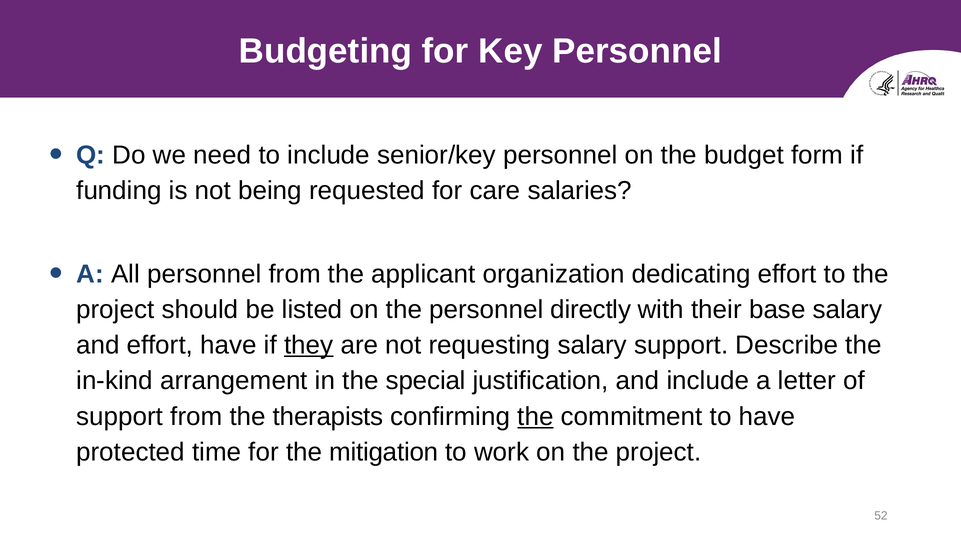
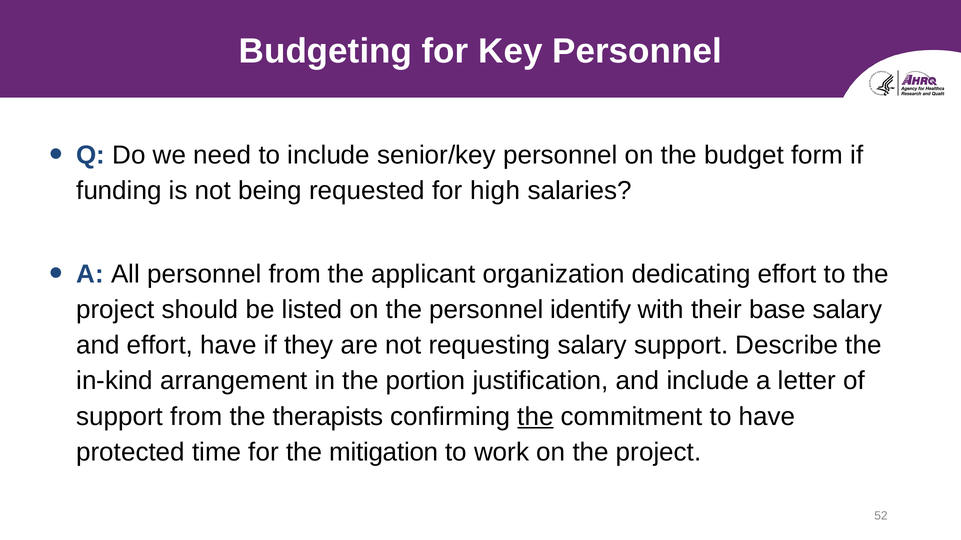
care: care -> high
directly: directly -> identify
they underline: present -> none
special: special -> portion
